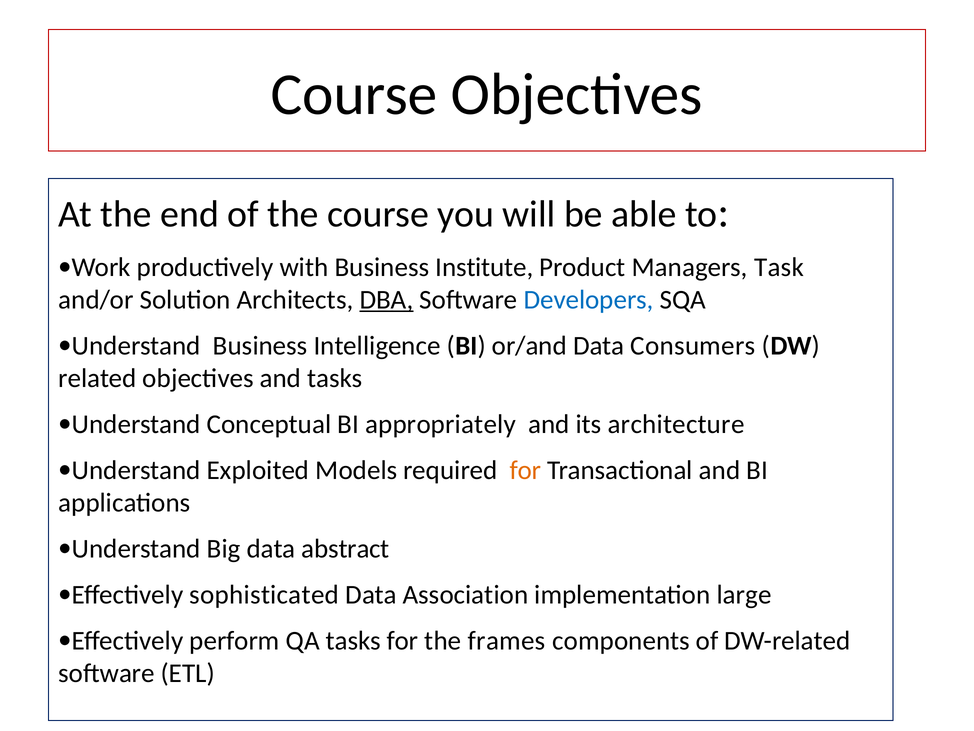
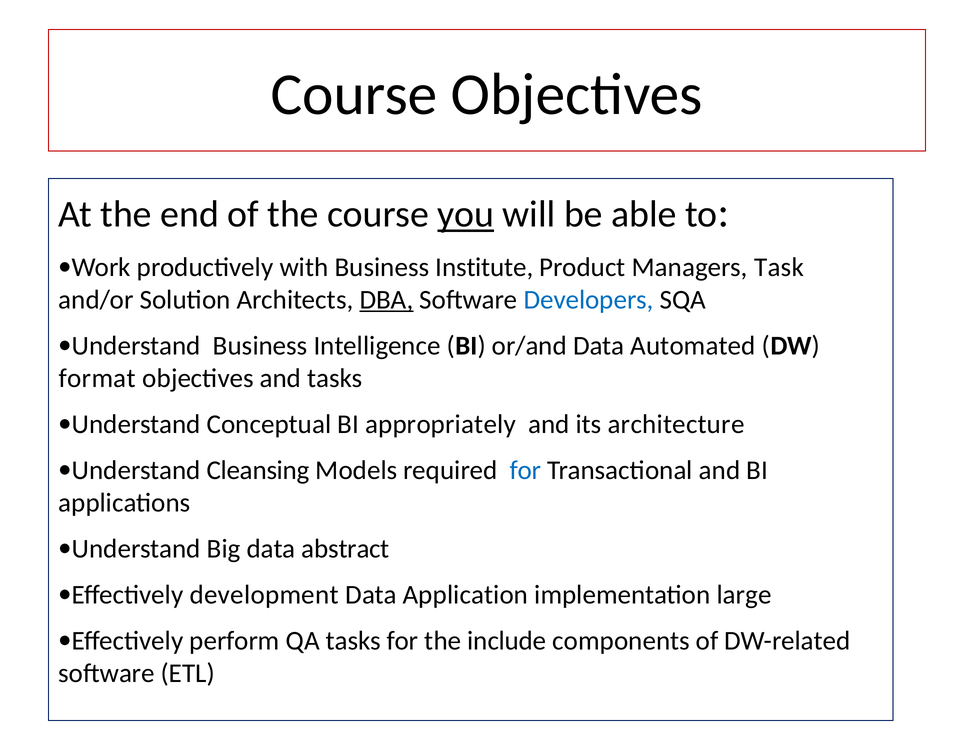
you underline: none -> present
Consumers: Consumers -> Automated
related: related -> format
Exploited: Exploited -> Cleansing
for at (525, 470) colour: orange -> blue
sophisticated: sophisticated -> development
Association: Association -> Application
frames: frames -> include
